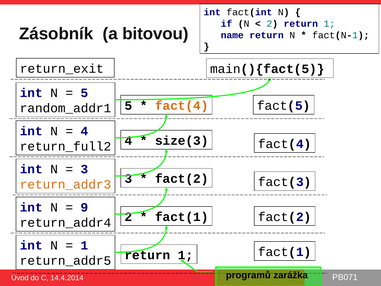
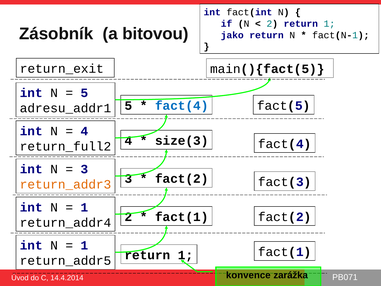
name: name -> jako
random_addr1: random_addr1 -> adresu_addr1
fact(4 at (182, 106) colour: orange -> blue
9 at (85, 207): 9 -> 1
programů: programů -> konvence
